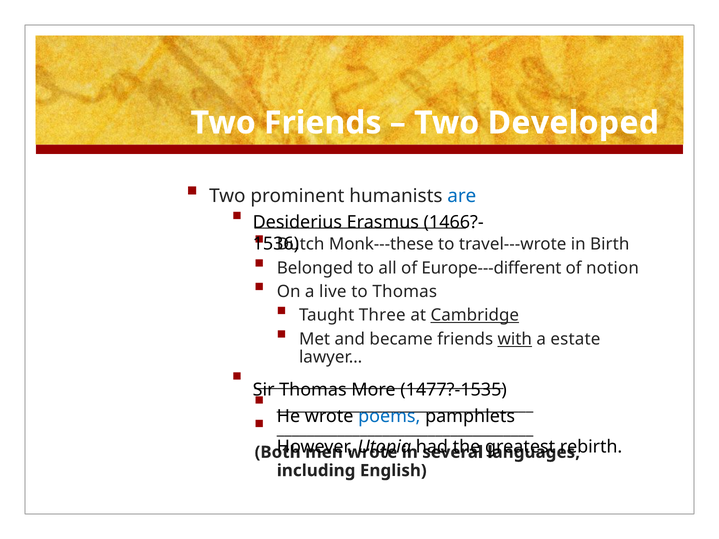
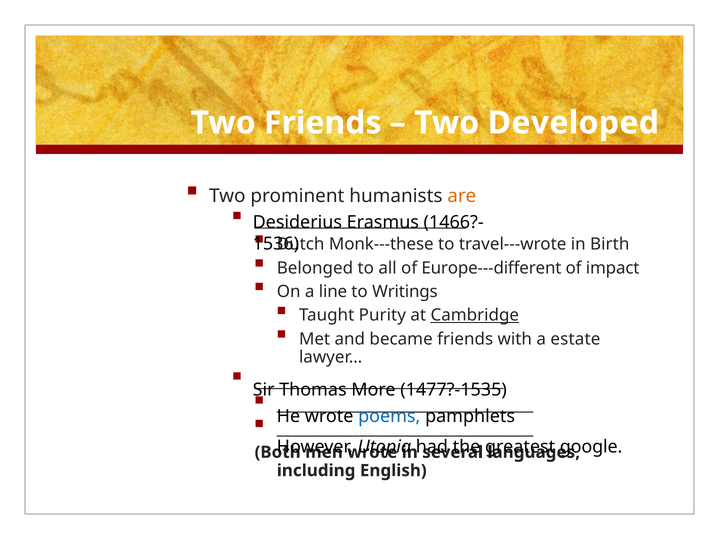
are colour: blue -> orange
notion: notion -> impact
live: live -> line
to Thomas: Thomas -> Writings
Three: Three -> Purity
with underline: present -> none
rebirth: rebirth -> google
